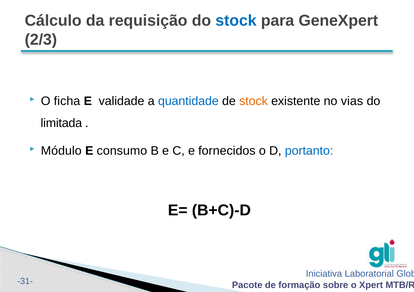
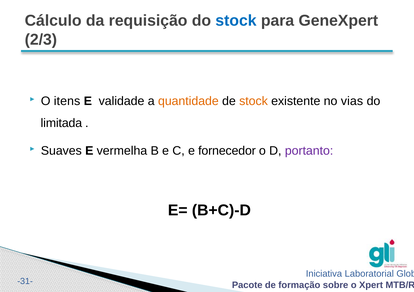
ficha: ficha -> itens
quantidade colour: blue -> orange
Módulo: Módulo -> Suaves
consumo: consumo -> vermelha
fornecidos: fornecidos -> fornecedor
portanto colour: blue -> purple
